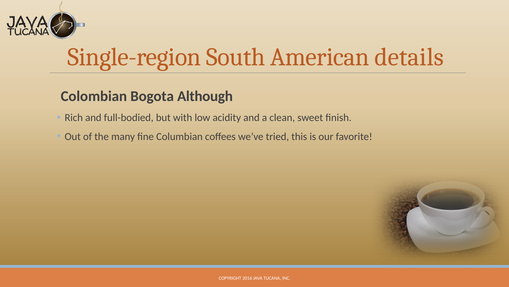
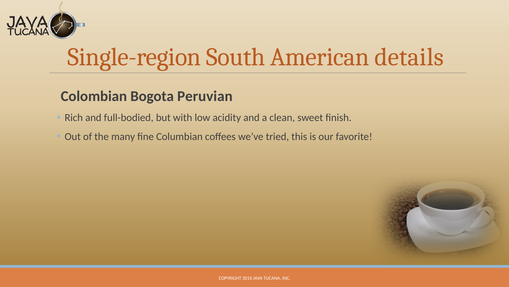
Although: Although -> Peruvian
